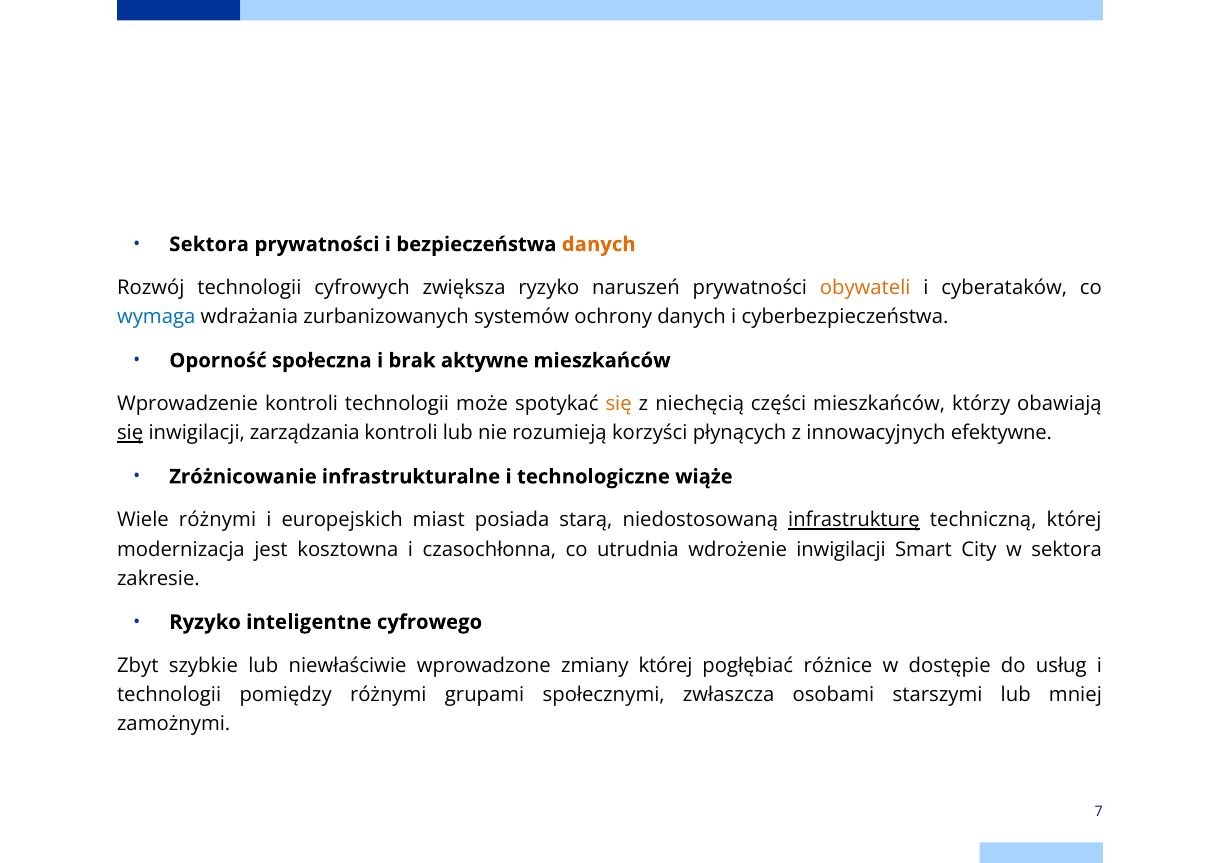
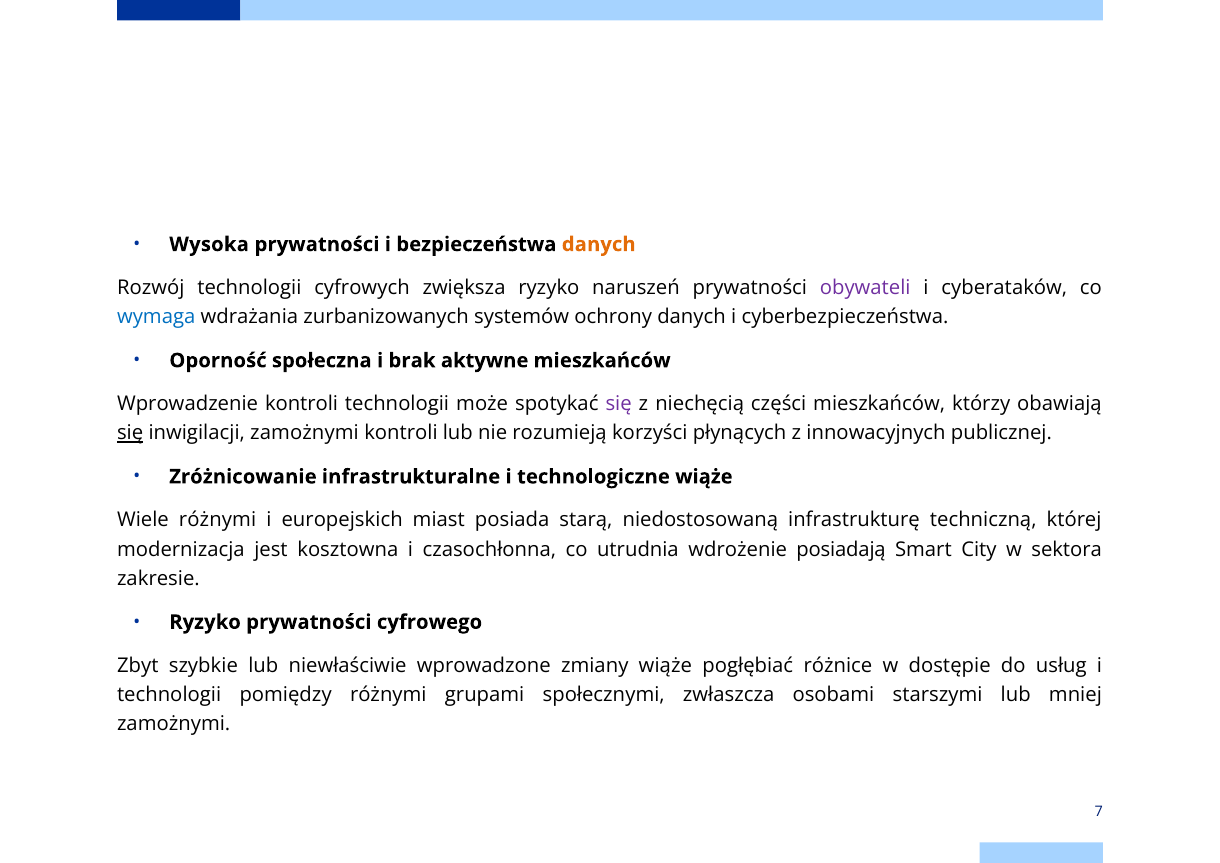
Sektora at (209, 244): Sektora -> Wysoka
obywateli colour: orange -> purple
się at (619, 404) colour: orange -> purple
inwigilacji zarządzania: zarządzania -> zamożnymi
efektywne: efektywne -> publicznej
infrastrukturę underline: present -> none
wdrożenie inwigilacji: inwigilacji -> posiadają
Ryzyko inteligentne: inteligentne -> prywatności
zmiany której: której -> wiąże
